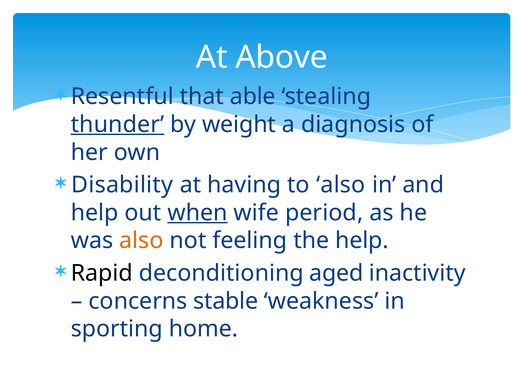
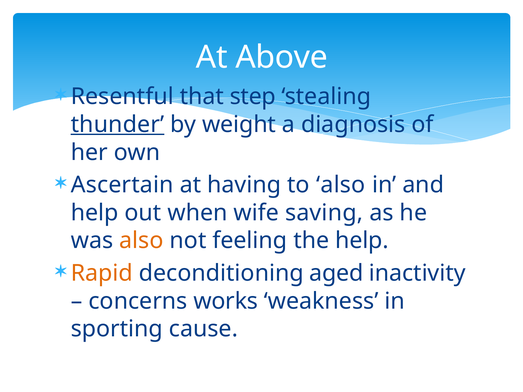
able: able -> step
Disability: Disability -> Ascertain
when underline: present -> none
period: period -> saving
Rapid colour: black -> orange
stable: stable -> works
home: home -> cause
